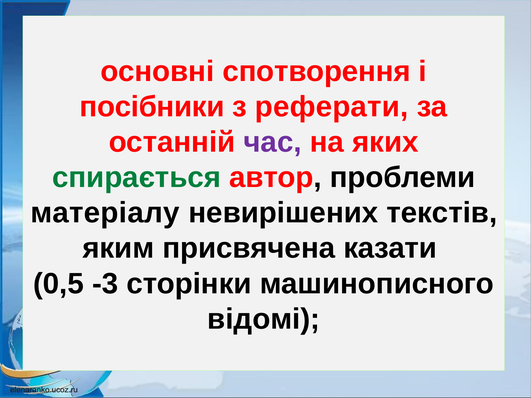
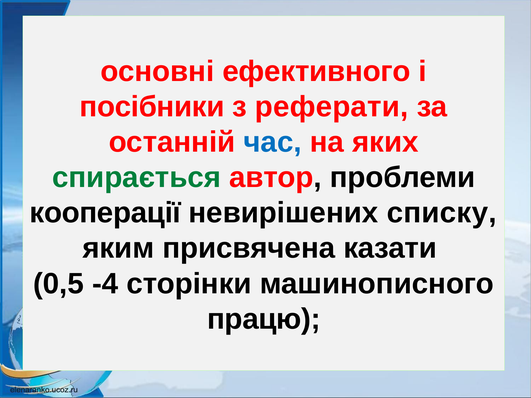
спотворення: спотворення -> ефективного
час colour: purple -> blue
матеріалу: матеріалу -> кооперації
текстів: текстів -> списку
-3: -3 -> -4
відомі: відомі -> працю
